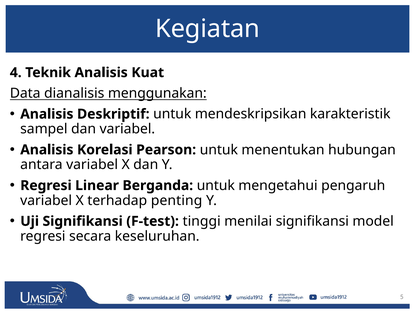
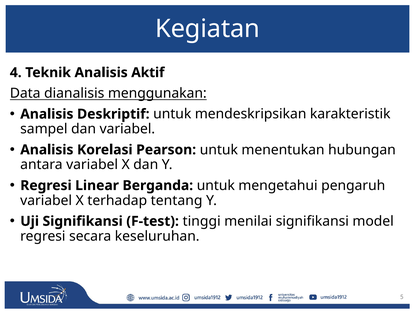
Kuat: Kuat -> Aktif
penting: penting -> tentang
